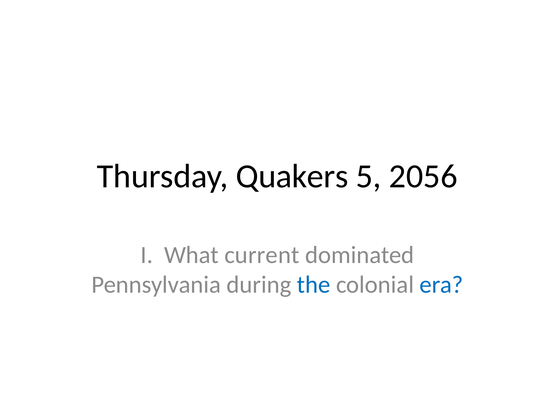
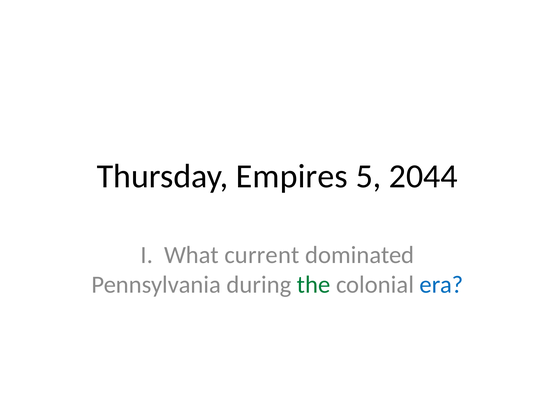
Quakers: Quakers -> Empires
2056: 2056 -> 2044
the colour: blue -> green
